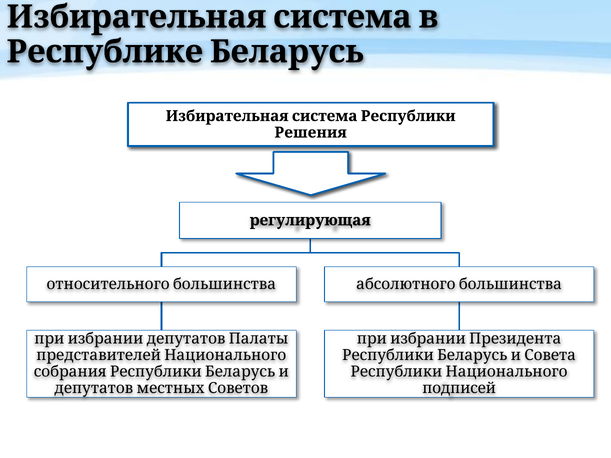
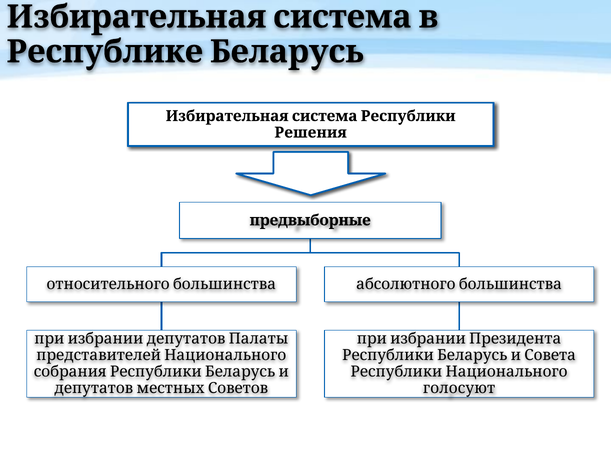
регулирующая: регулирующая -> предвыборные
подписей: подписей -> голосуют
